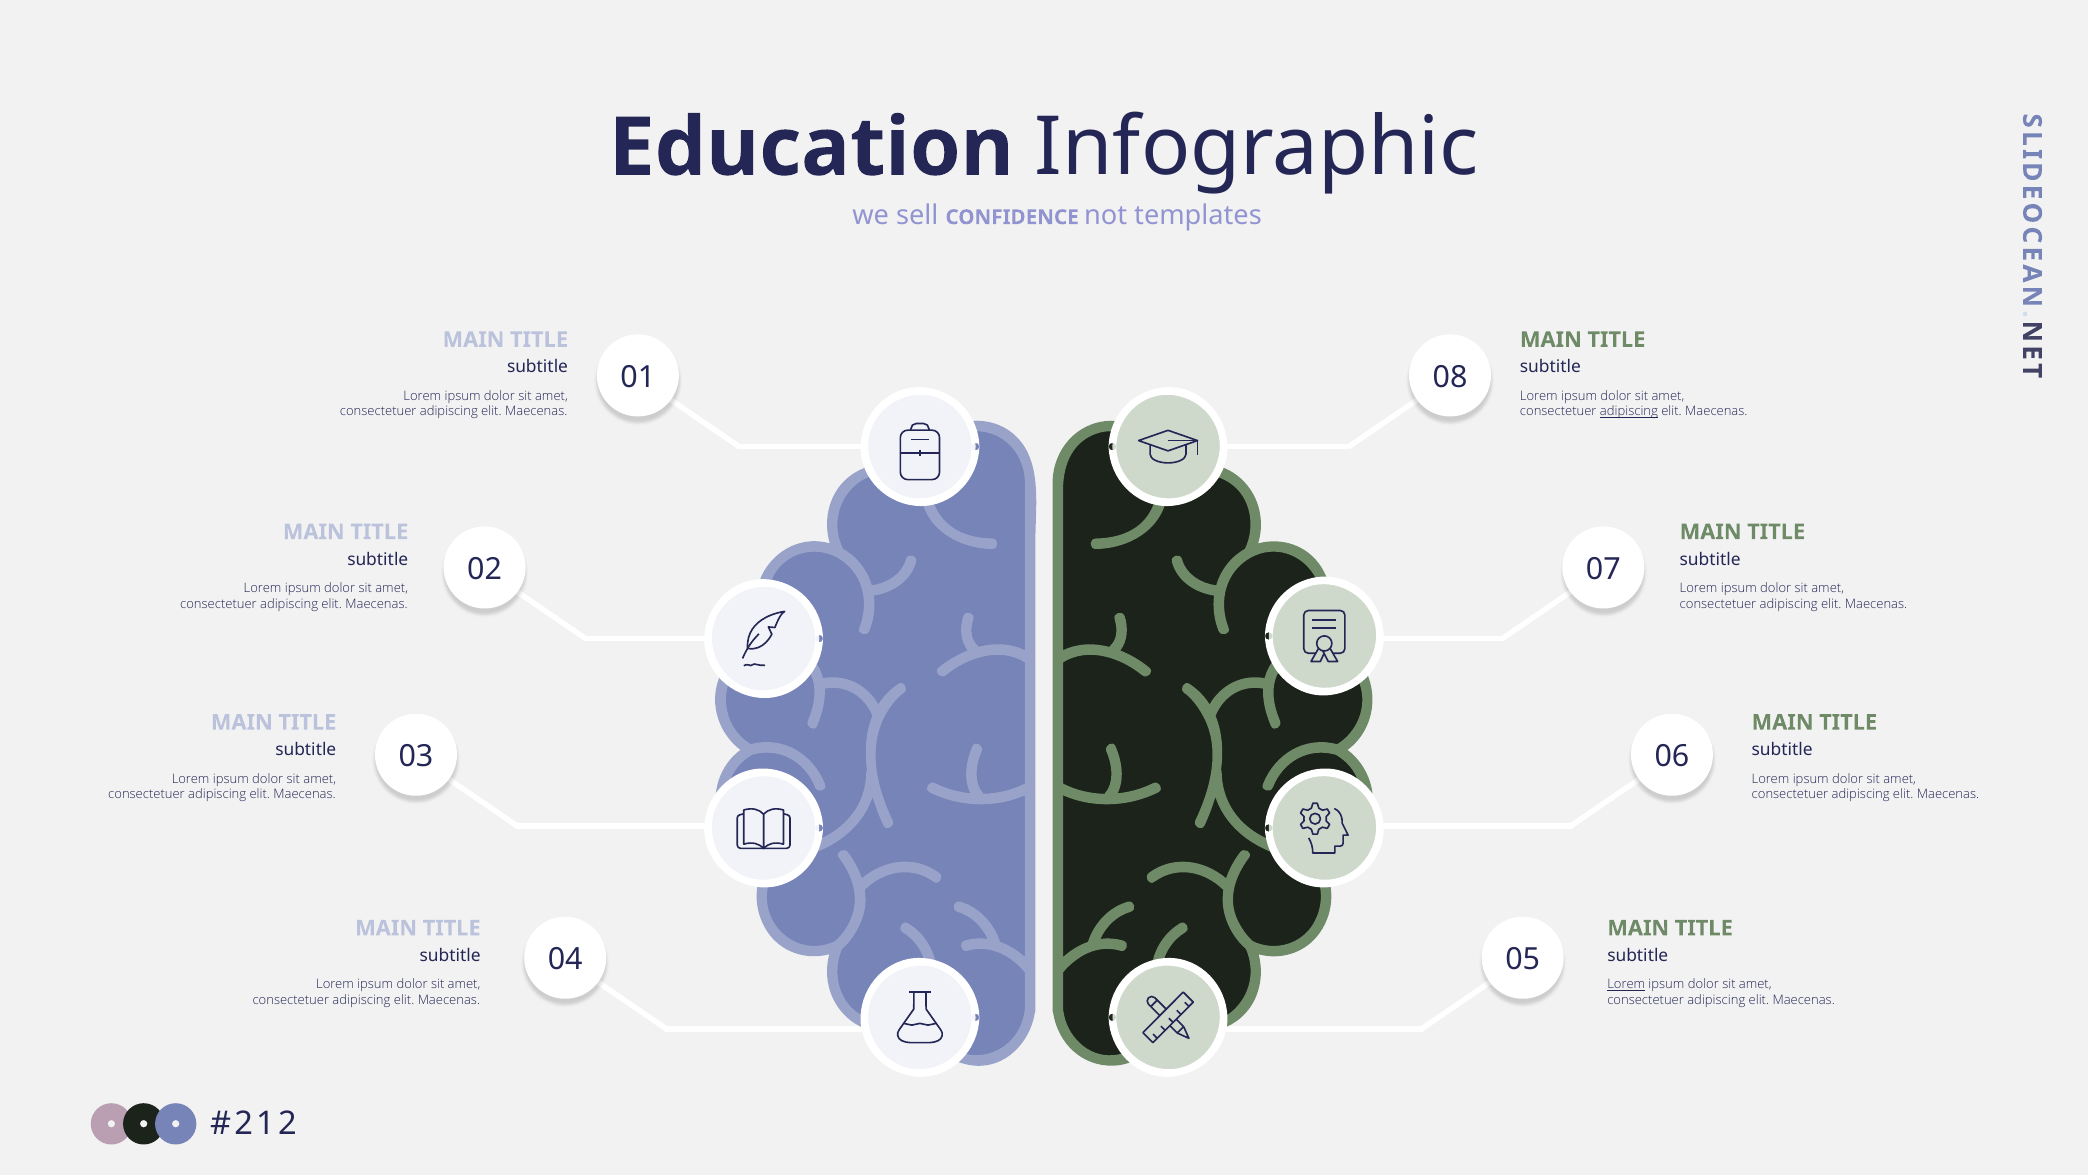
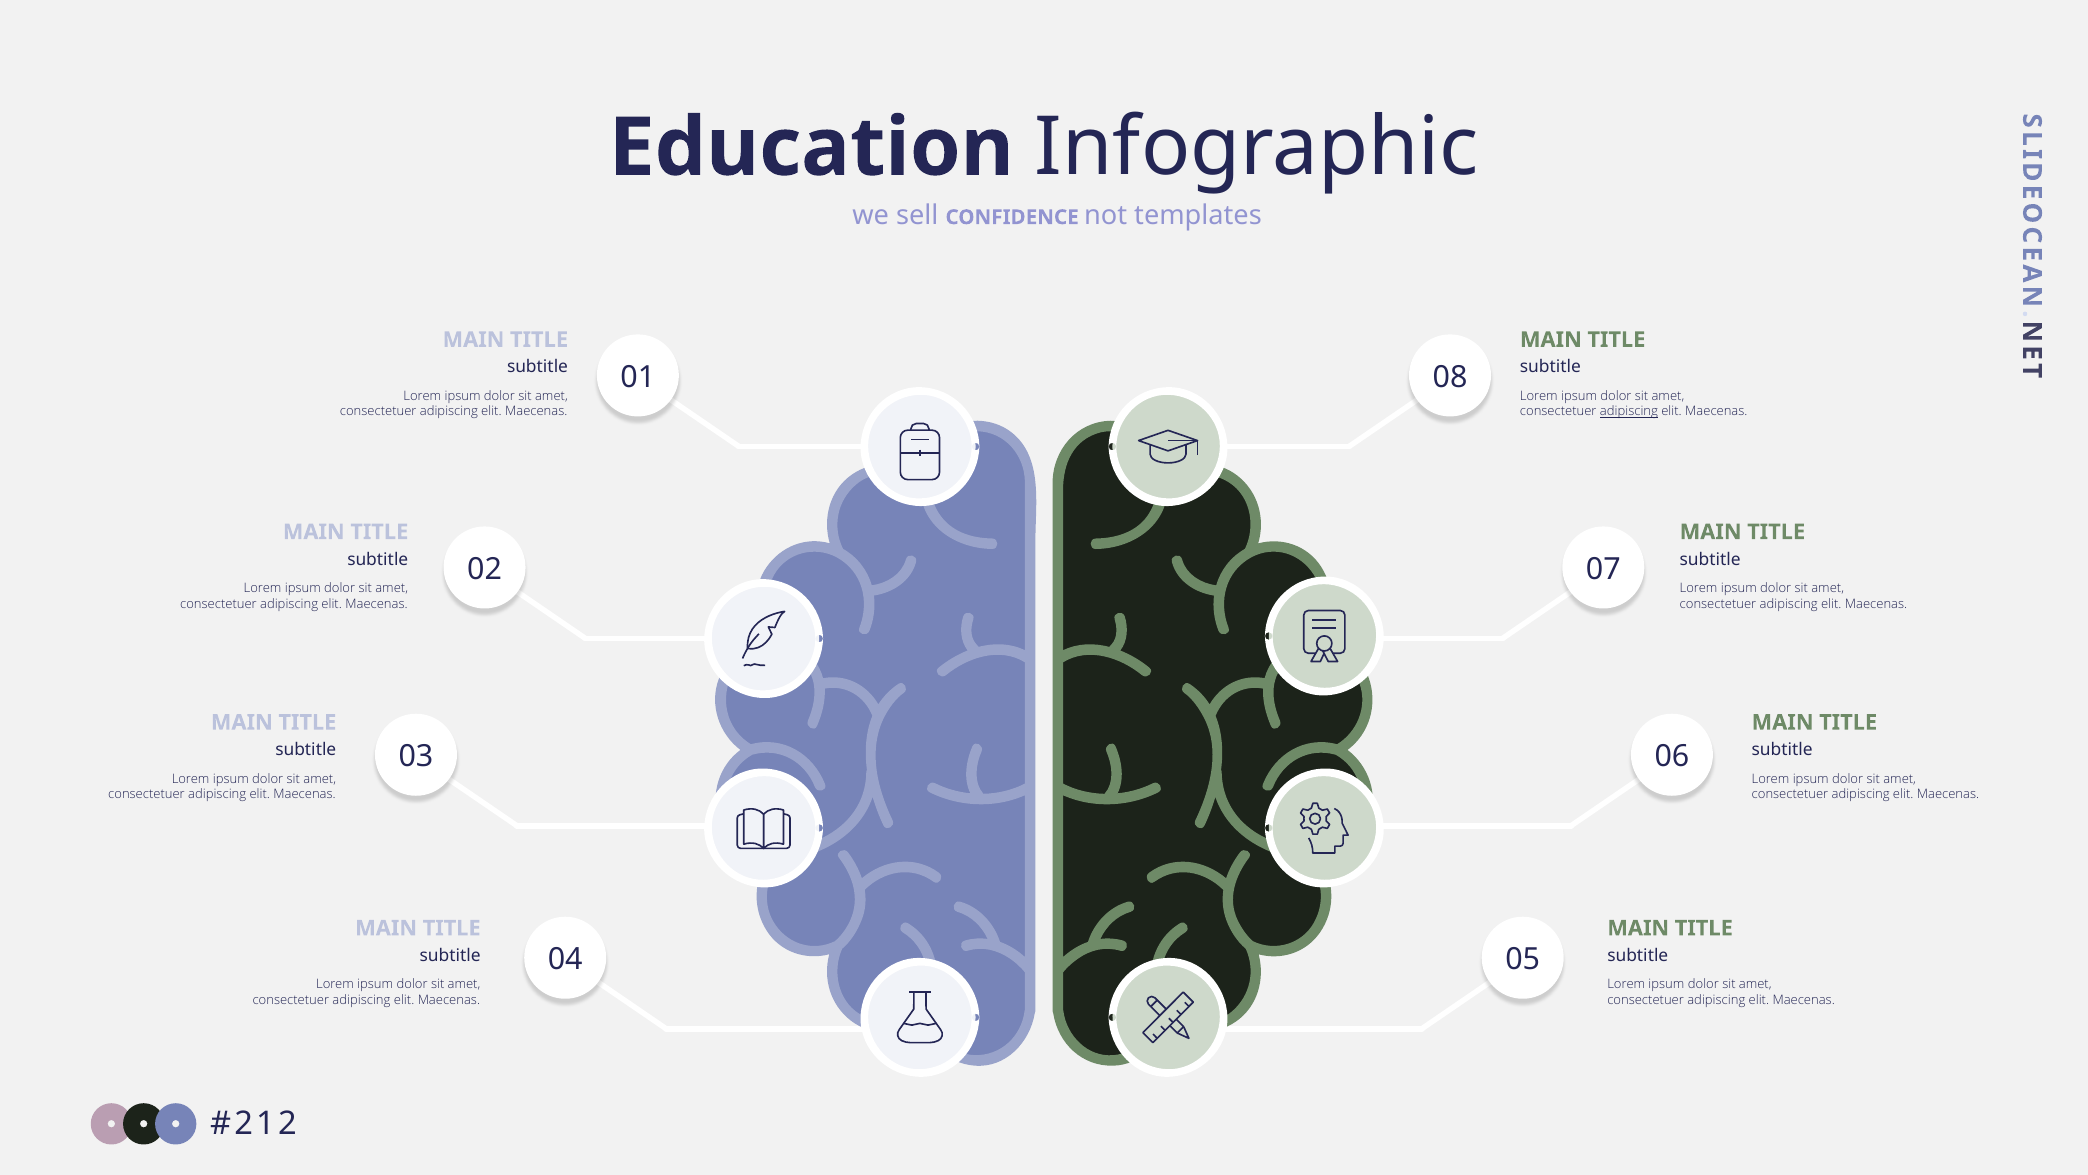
Lorem at (1626, 984) underline: present -> none
